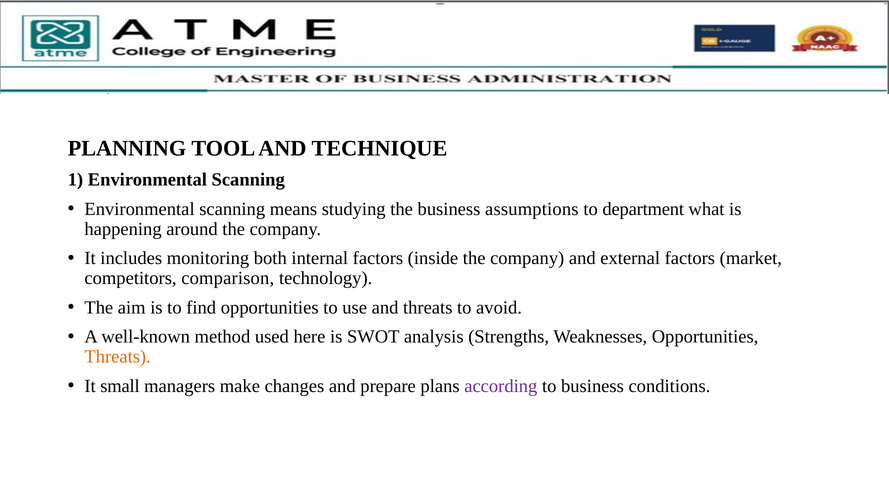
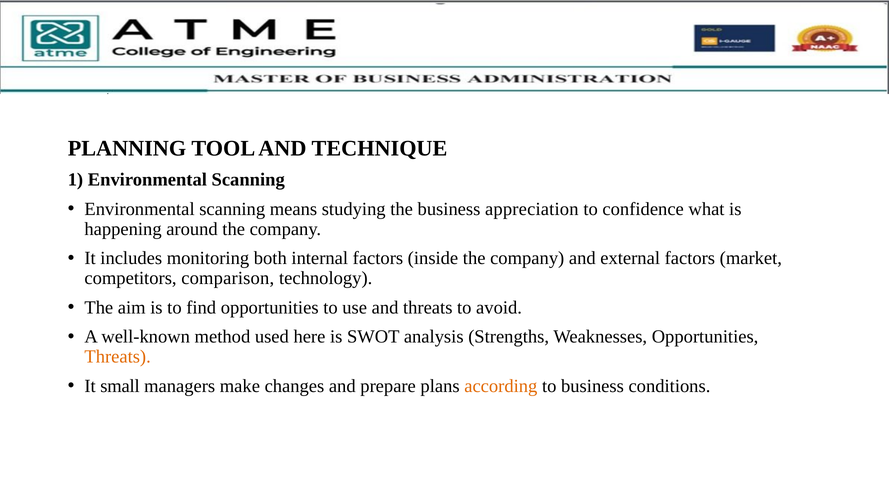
assumptions: assumptions -> appreciation
department: department -> confidence
according colour: purple -> orange
